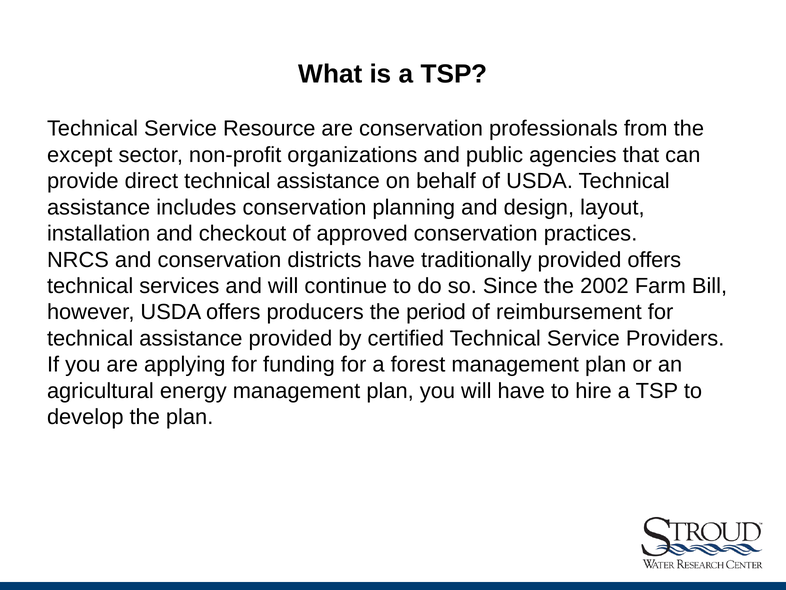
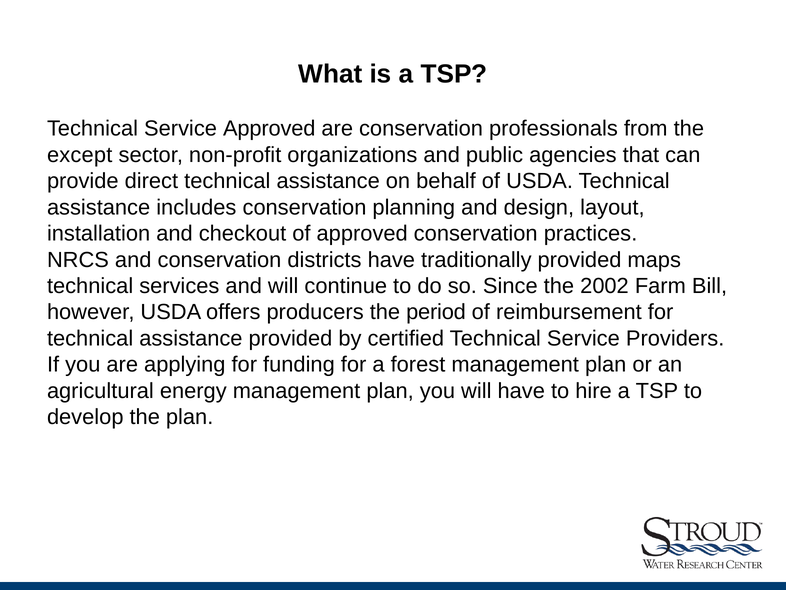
Service Resource: Resource -> Approved
provided offers: offers -> maps
